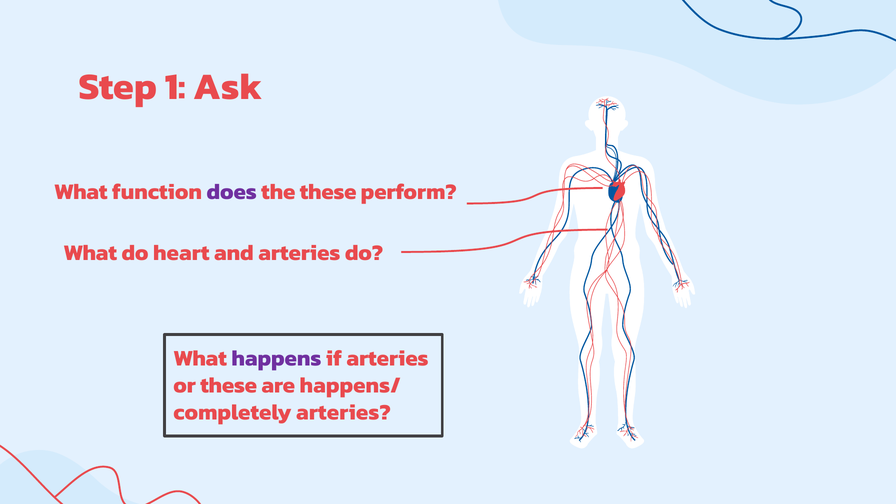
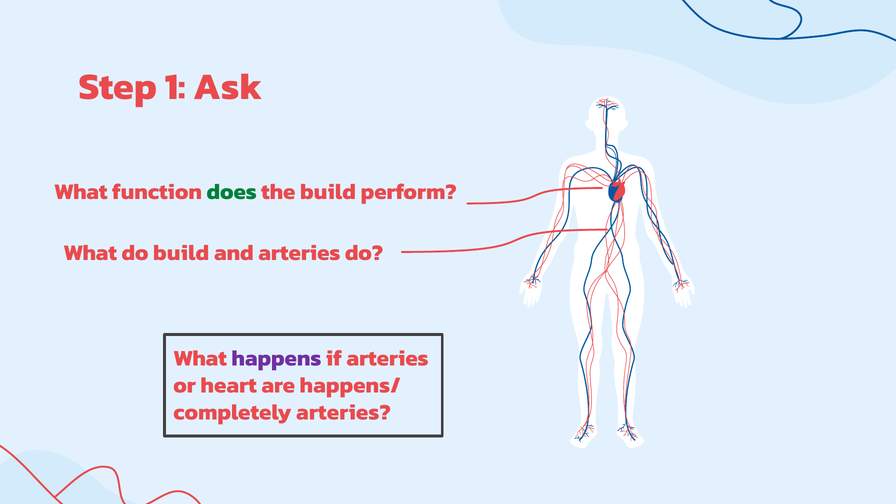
does colour: purple -> green
the these: these -> build
do heart: heart -> build
or these: these -> heart
